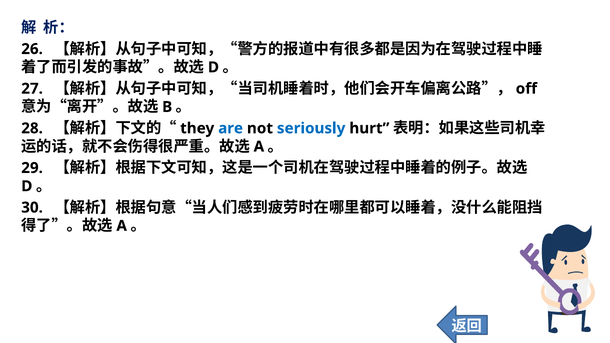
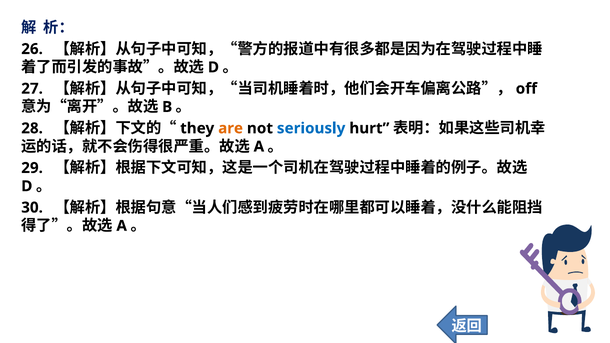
are colour: blue -> orange
